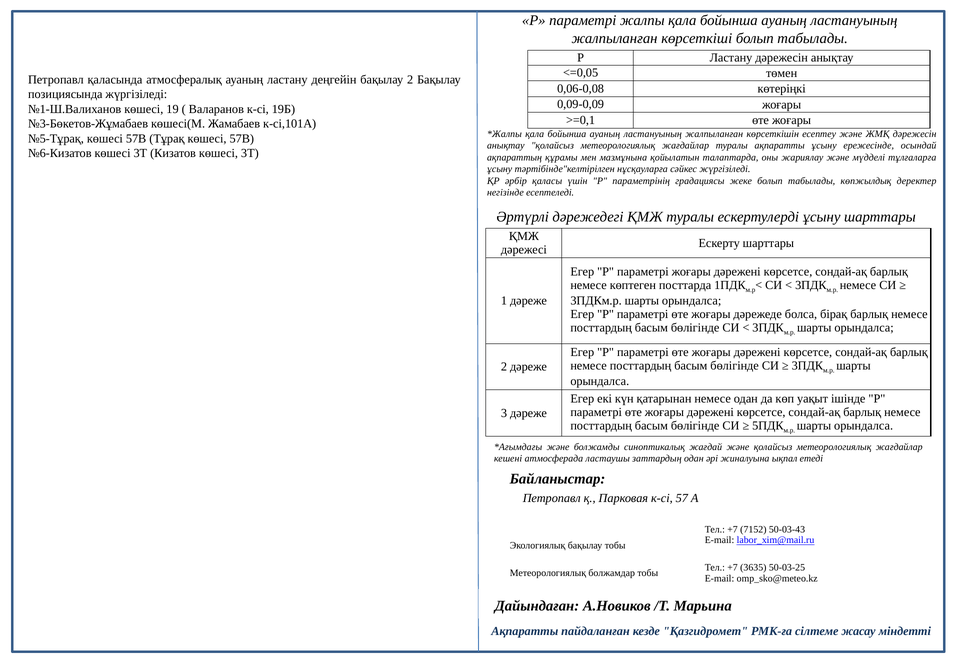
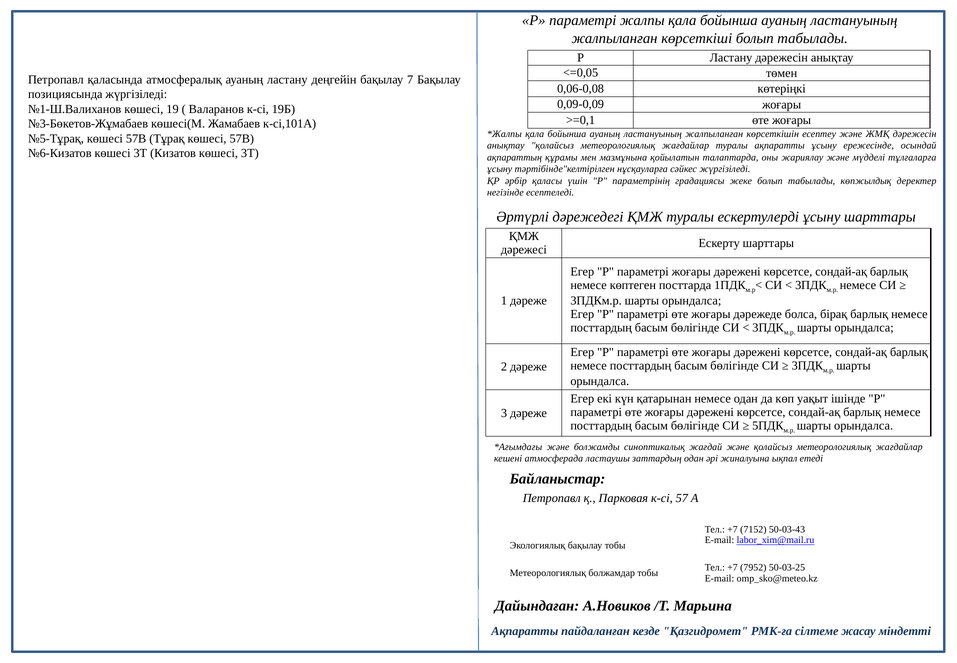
бақылау 2: 2 -> 7
3635: 3635 -> 7952
